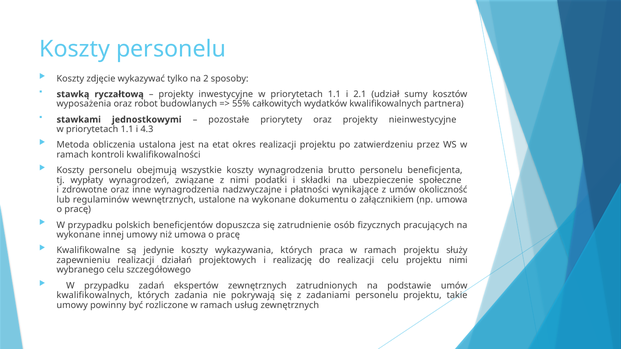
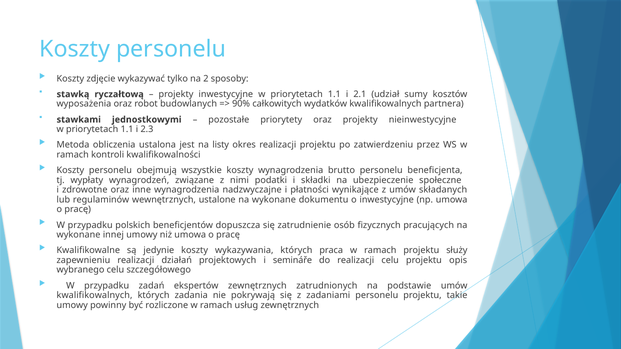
55%: 55% -> 90%
4.3: 4.3 -> 2.3
etat: etat -> listy
okoliczność: okoliczność -> składanych
o załącznikiem: załącznikiem -> inwestycyjne
realizację: realizację -> semináře
projektu nimi: nimi -> opis
